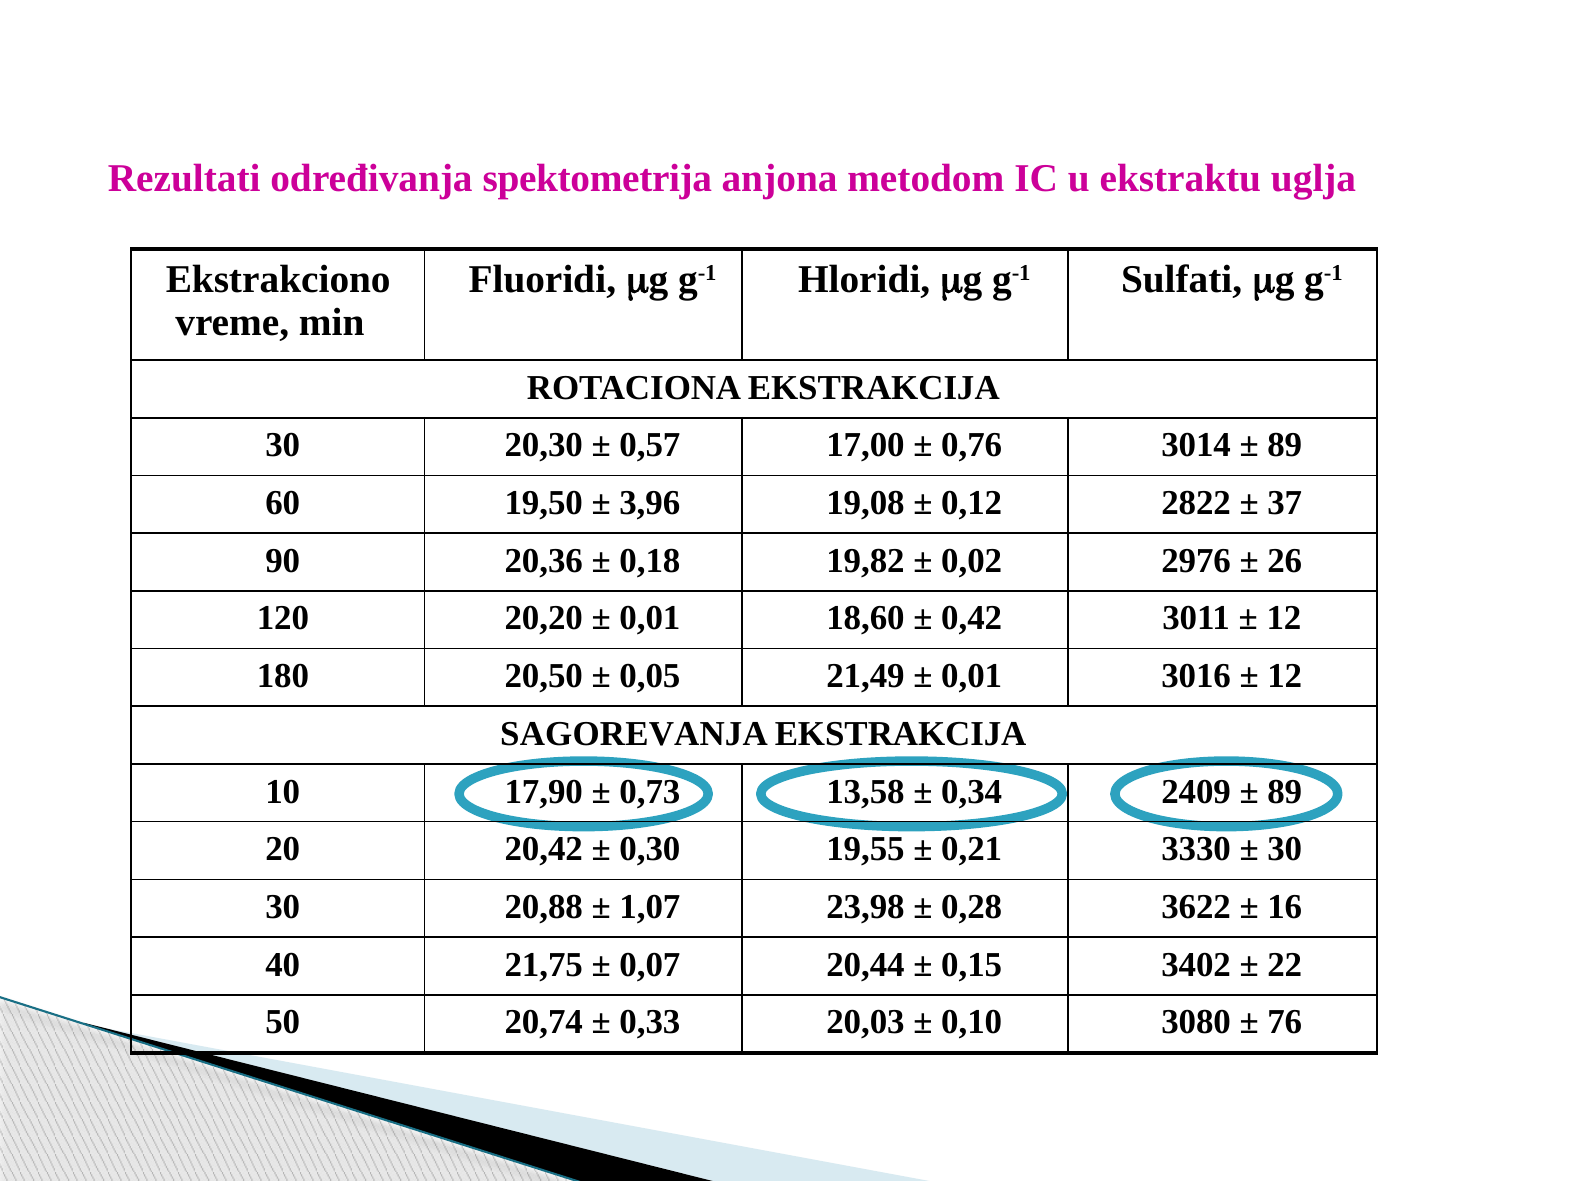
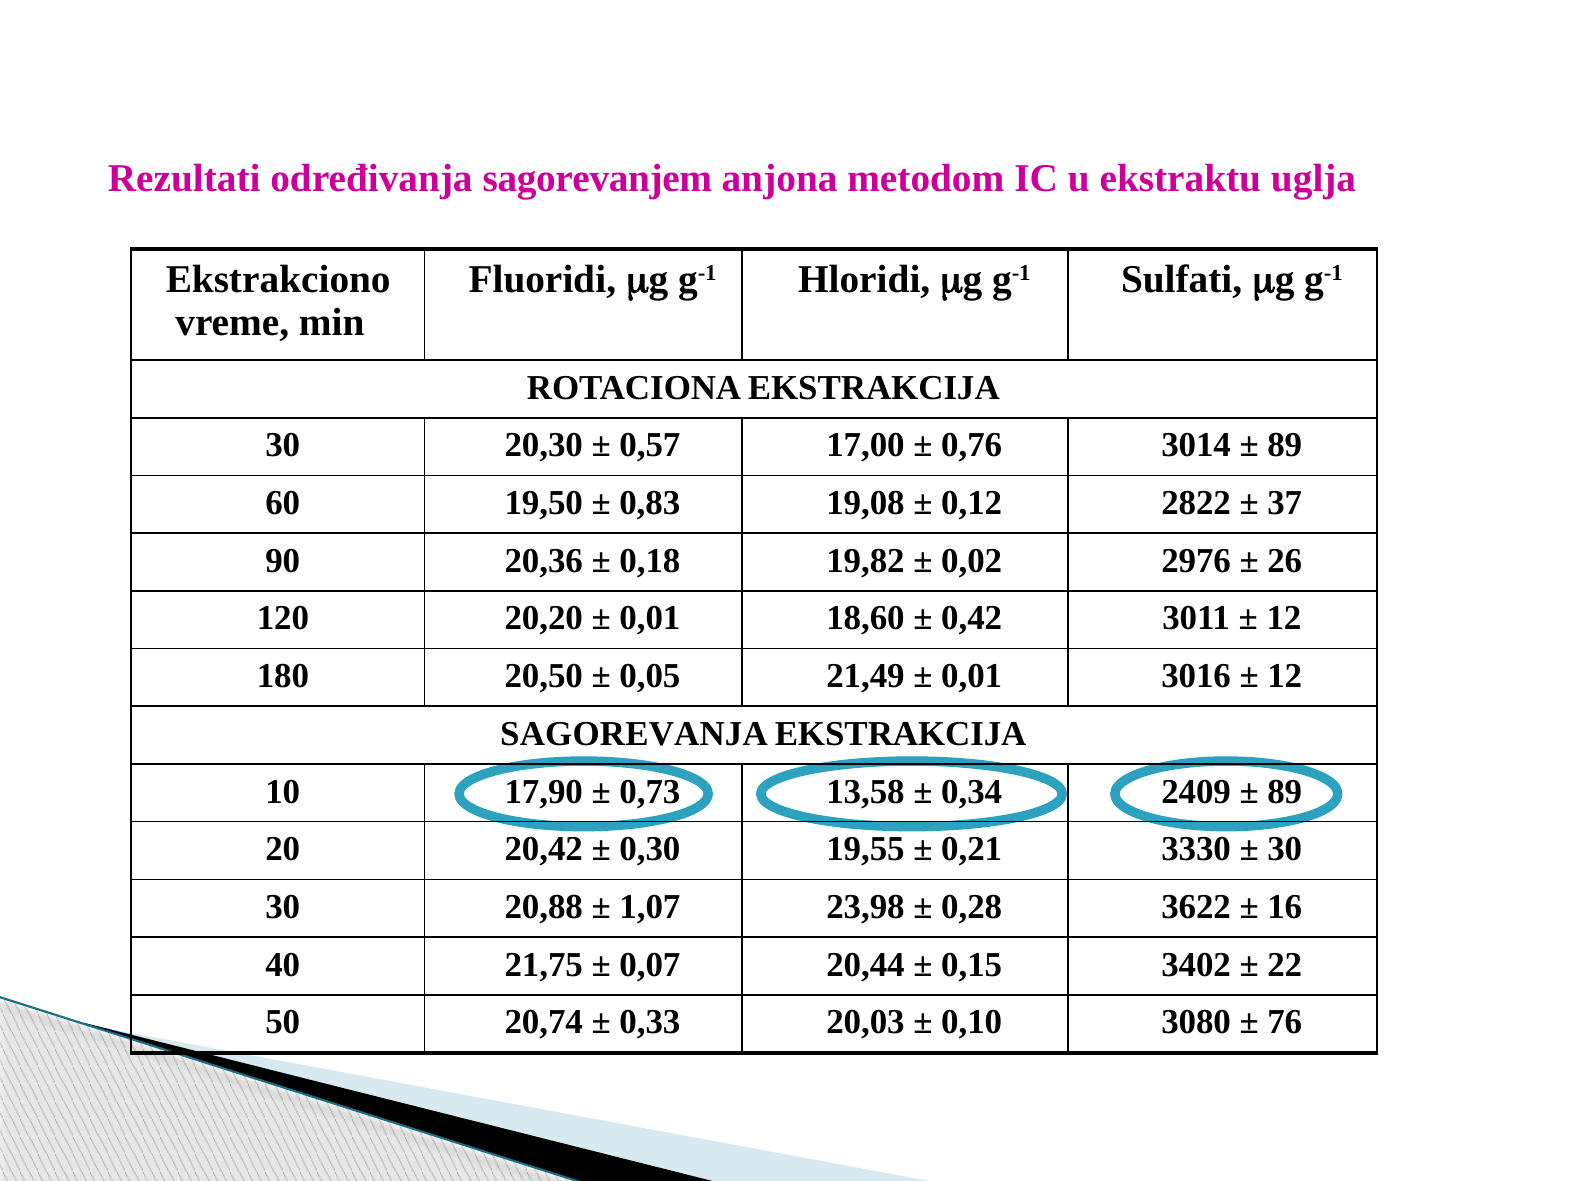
spektometrija: spektometrija -> sagorevanjem
3,96: 3,96 -> 0,83
